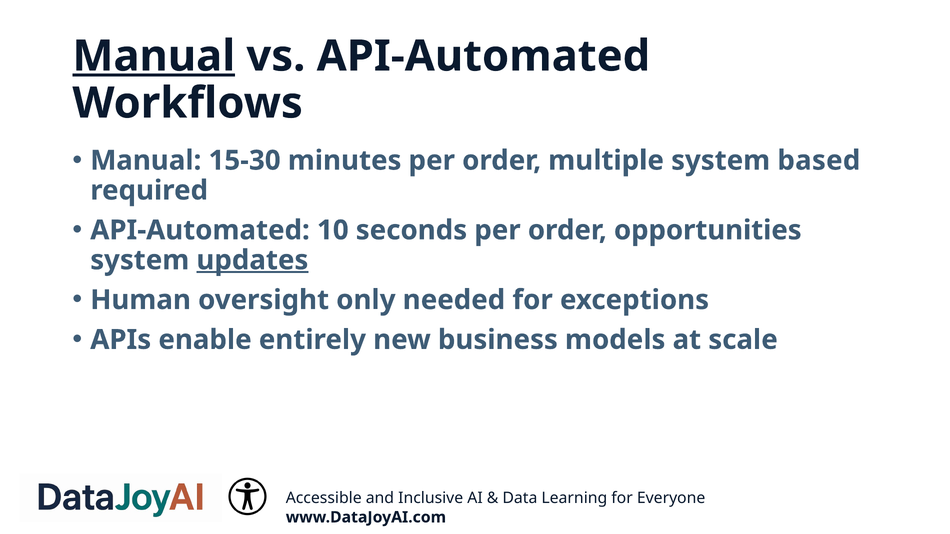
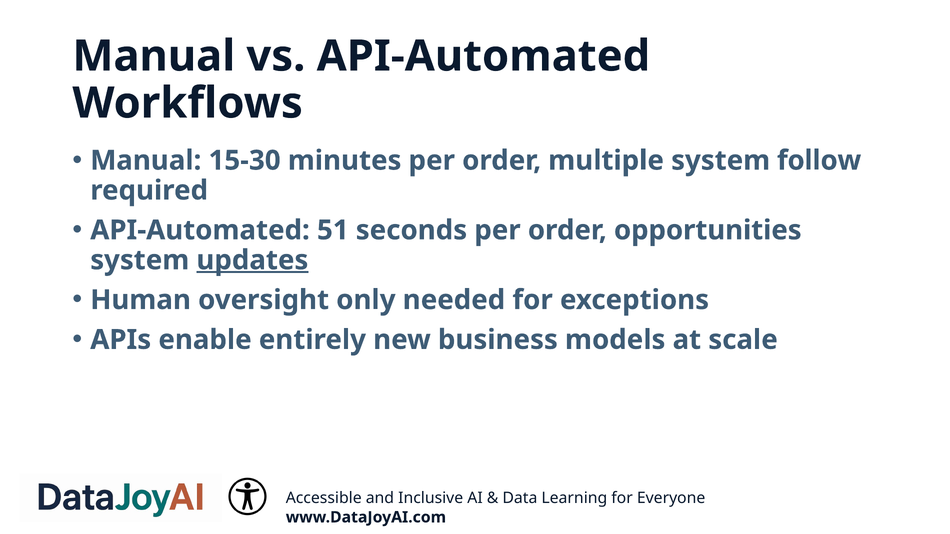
Manual at (154, 56) underline: present -> none
based: based -> follow
10: 10 -> 51
